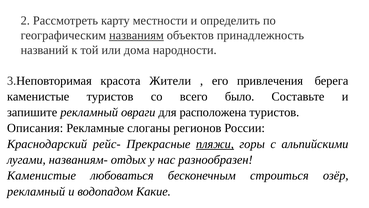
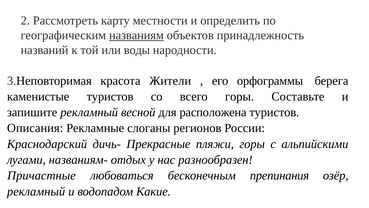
дома: дома -> воды
привлечения: привлечения -> орфограммы
всего было: было -> горы
овраги: овраги -> весной
рейс-: рейс- -> дичь-
пляжи underline: present -> none
Каменистые at (41, 175): Каменистые -> Причастные
строиться: строиться -> препинания
